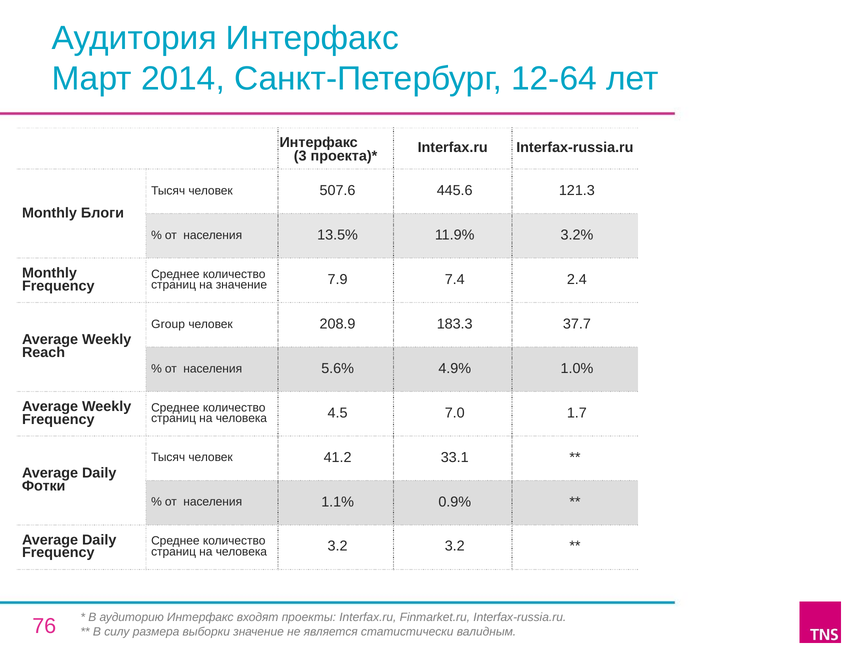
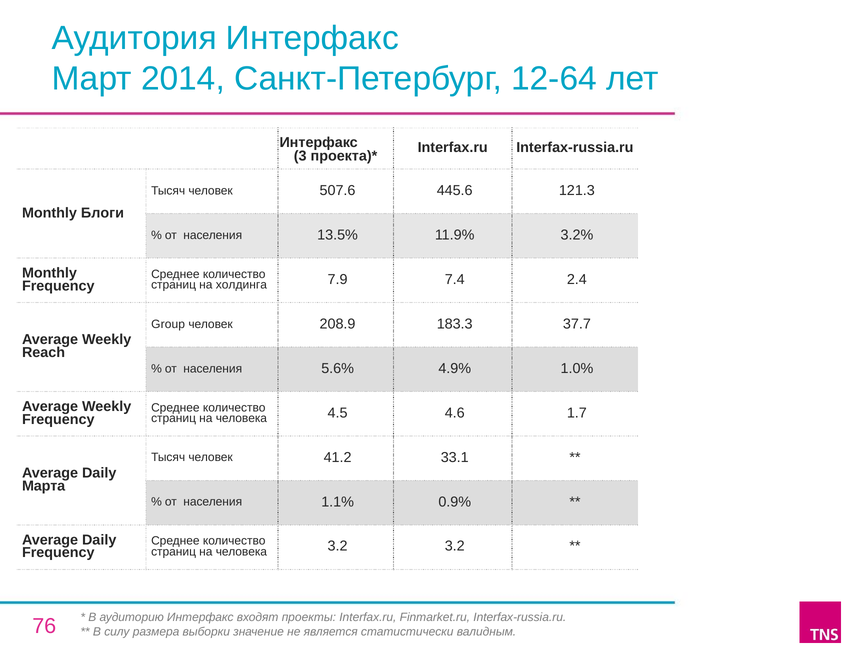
на значение: значение -> холдинга
7.0: 7.0 -> 4.6
Фотки: Фотки -> Марта
